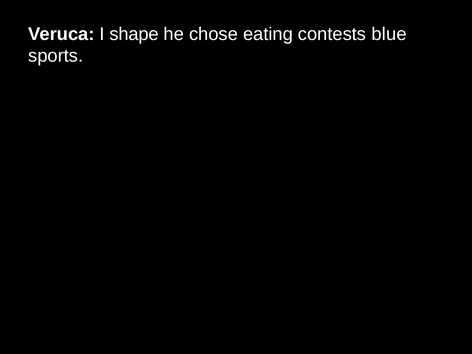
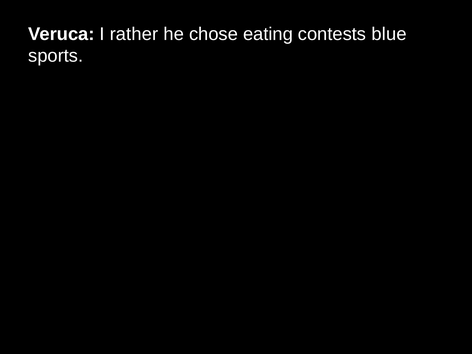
shape: shape -> rather
